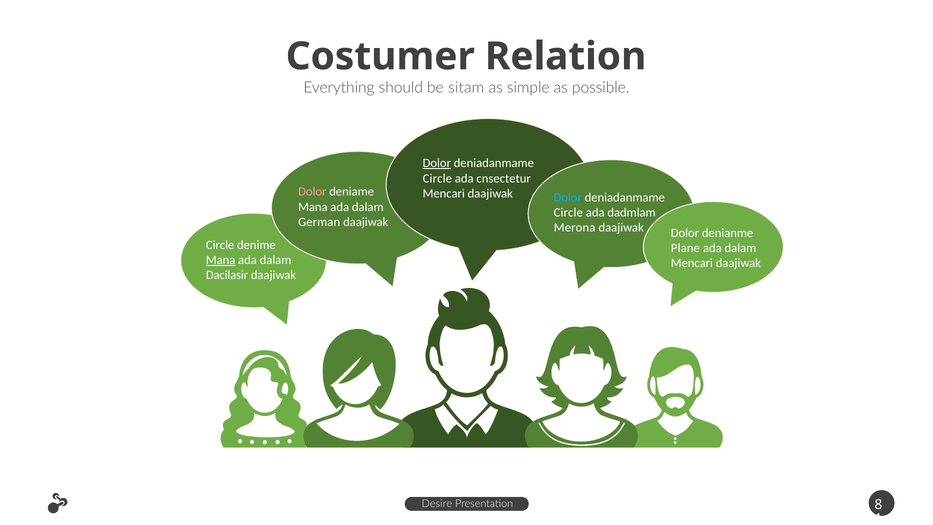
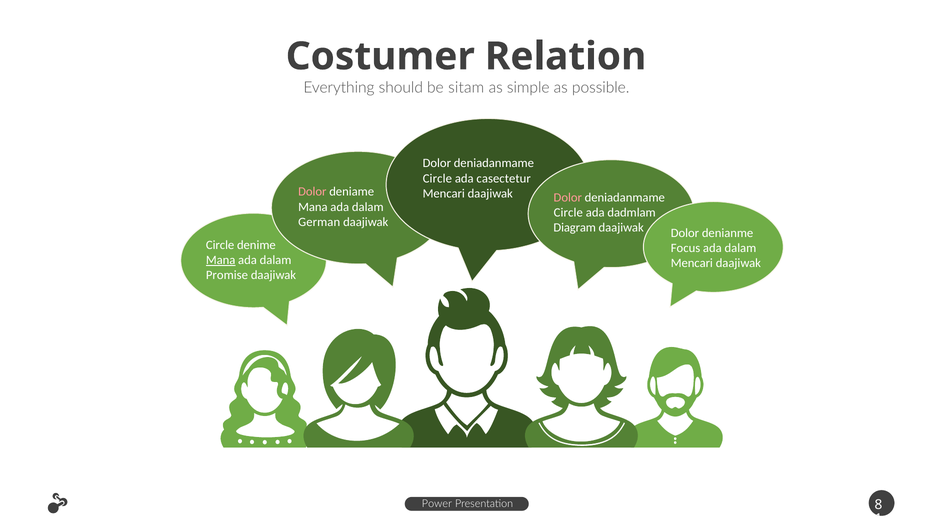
Dolor at (437, 163) underline: present -> none
cnsectetur: cnsectetur -> casectetur
Dolor at (568, 197) colour: light blue -> pink
Merona: Merona -> Diagram
Plane: Plane -> Focus
Dacilasir: Dacilasir -> Promise
Desire: Desire -> Power
